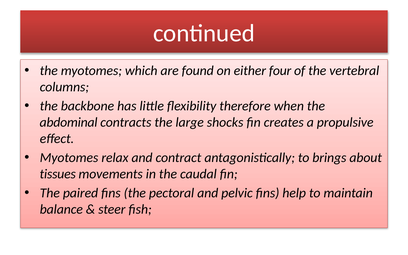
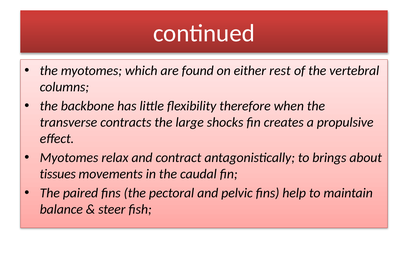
four: four -> rest
abdominal: abdominal -> transverse
